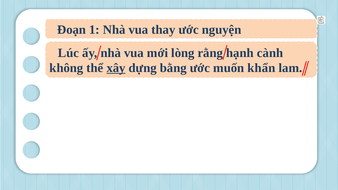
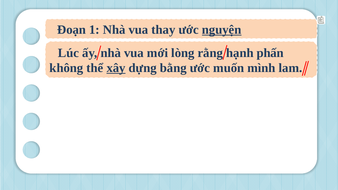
nguyện underline: none -> present
cành: cành -> phấn
khẩn: khẩn -> mình
